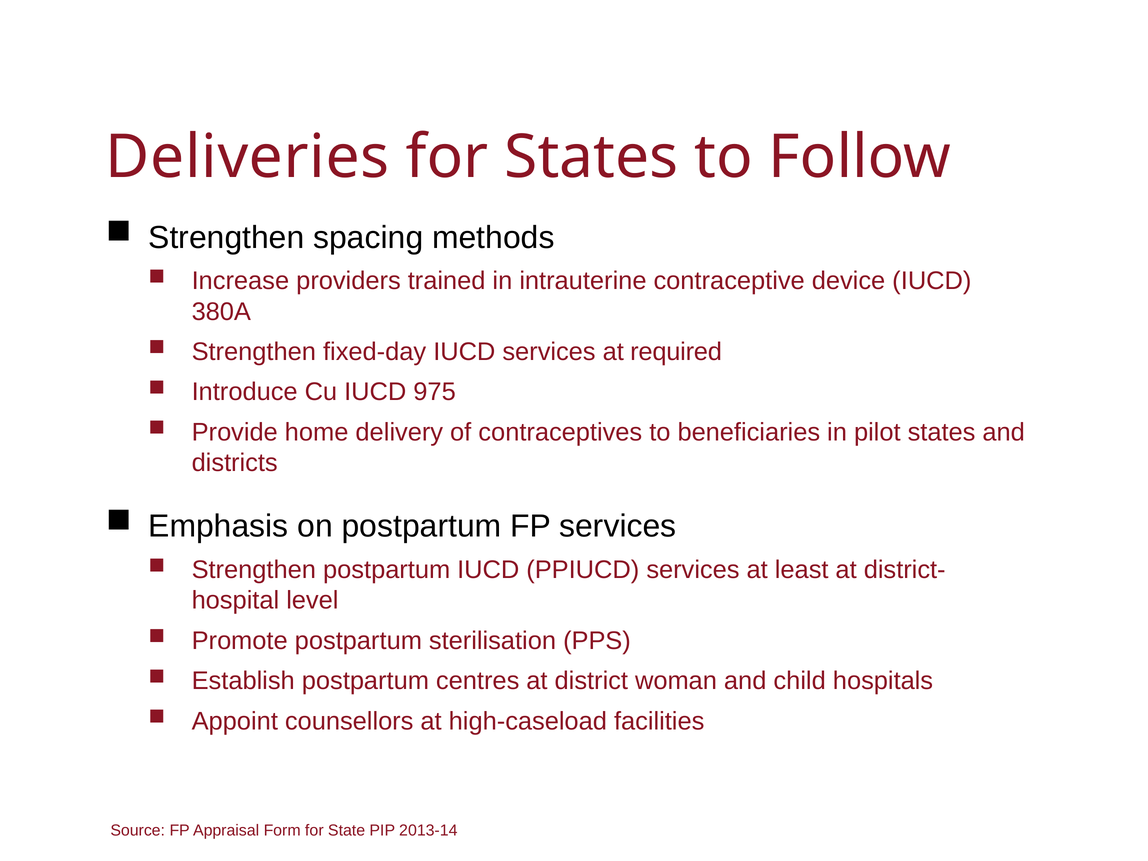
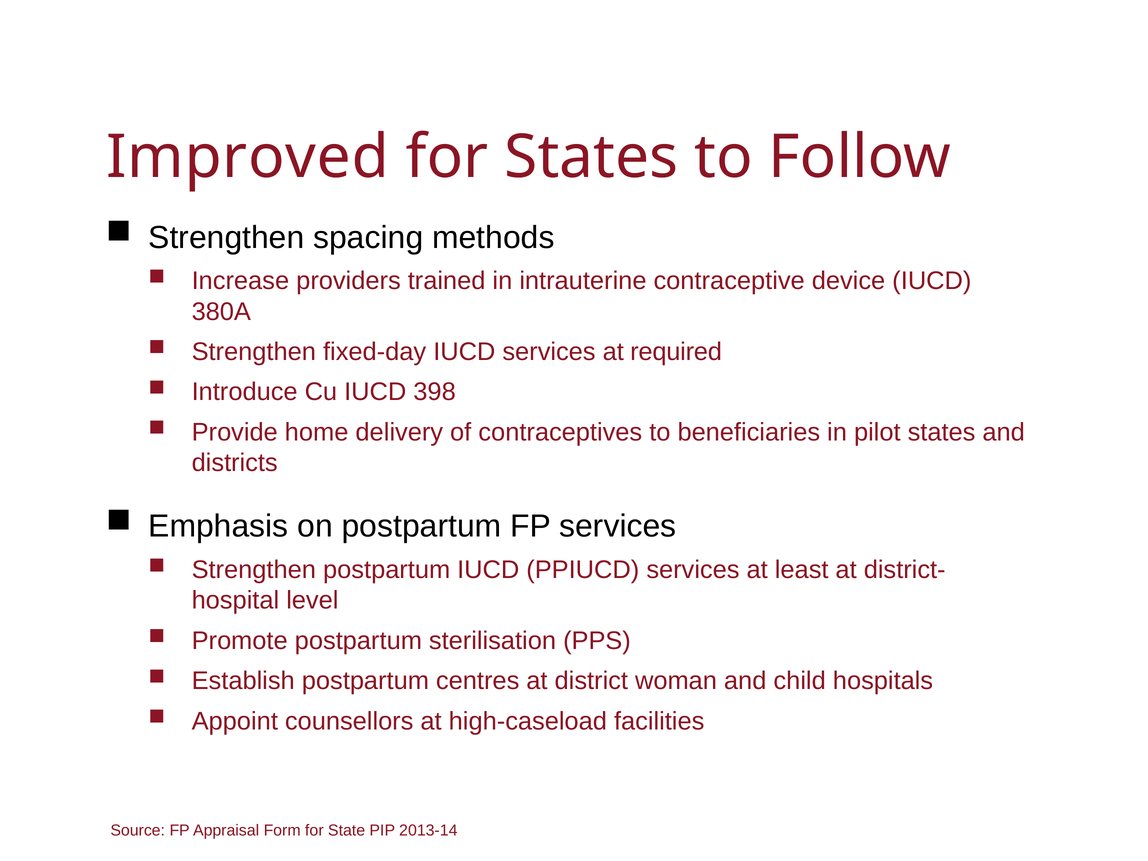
Deliveries: Deliveries -> Improved
975: 975 -> 398
